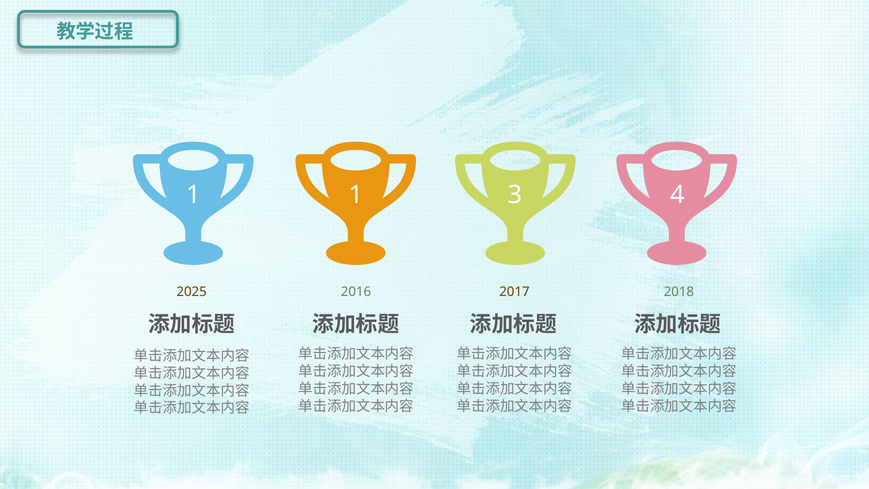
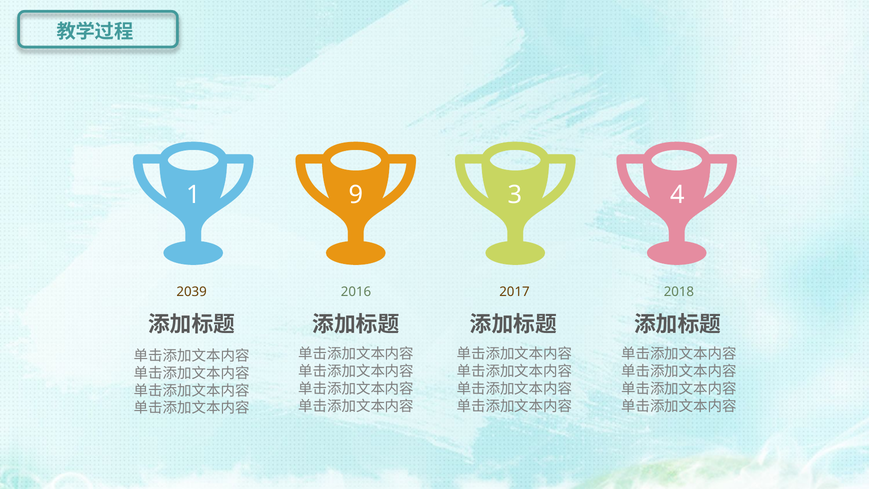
1 1: 1 -> 9
2025: 2025 -> 2039
